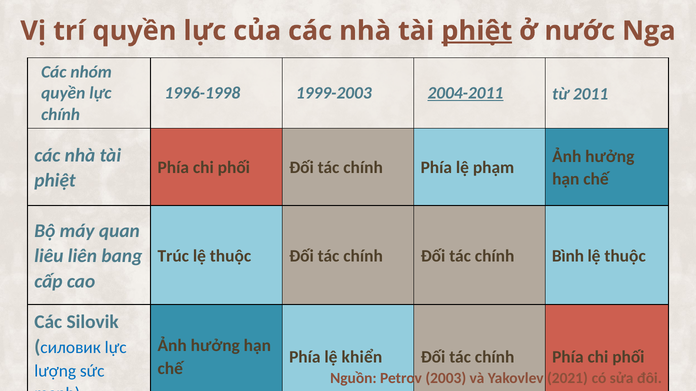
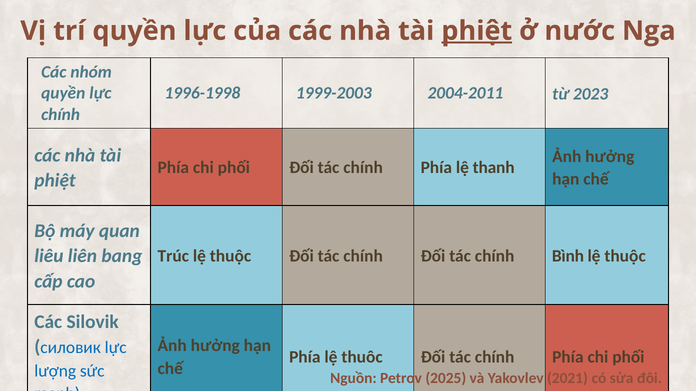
2004-2011 underline: present -> none
2011: 2011 -> 2023
phạm: phạm -> thanh
khiển: khiển -> thuôc
2003: 2003 -> 2025
